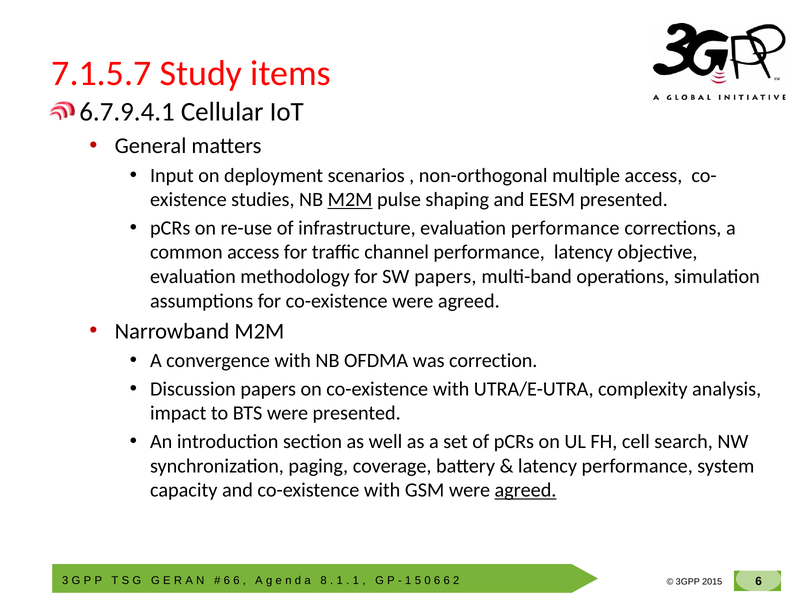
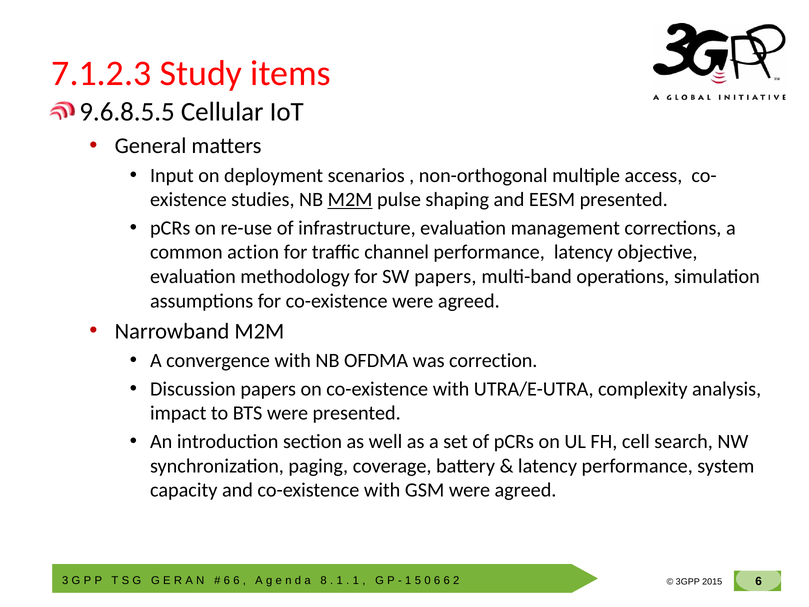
7.1.5.7: 7.1.5.7 -> 7.1.2.3
6.7.9.4.1: 6.7.9.4.1 -> 9.6.8.5.5
evaluation performance: performance -> management
common access: access -> action
agreed at (526, 490) underline: present -> none
